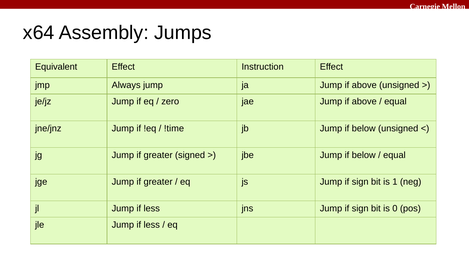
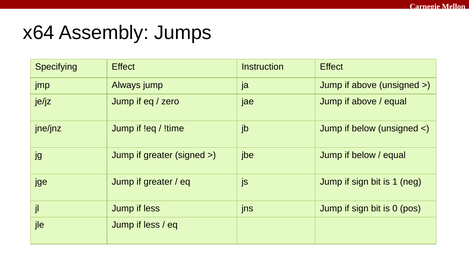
Equivalent: Equivalent -> Specifying
